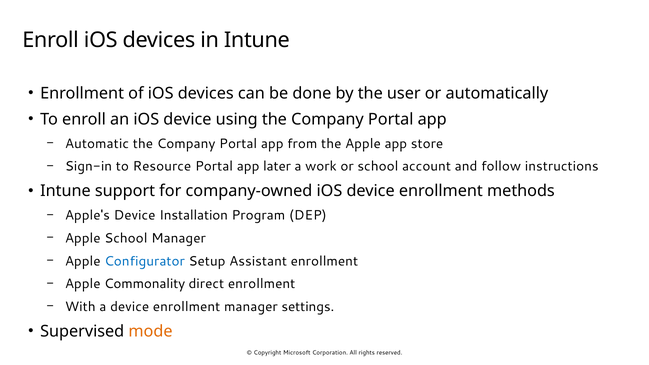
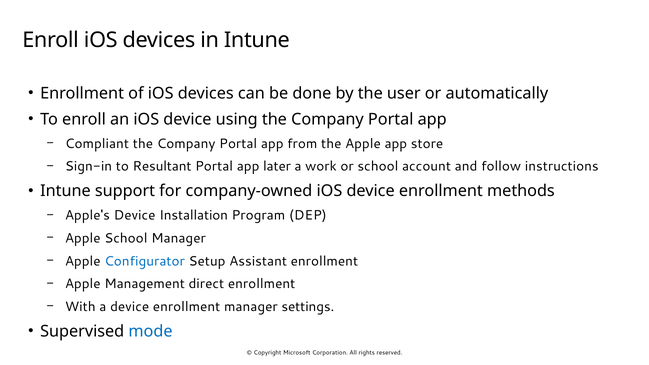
Automatic: Automatic -> Compliant
Resource: Resource -> Resultant
Commonality: Commonality -> Management
mode colour: orange -> blue
